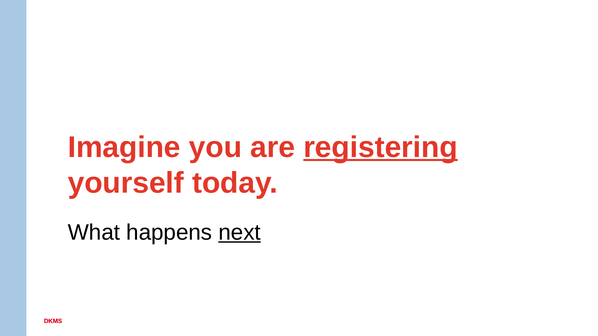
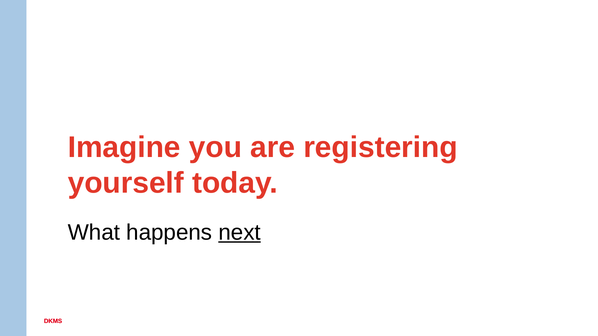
registering underline: present -> none
